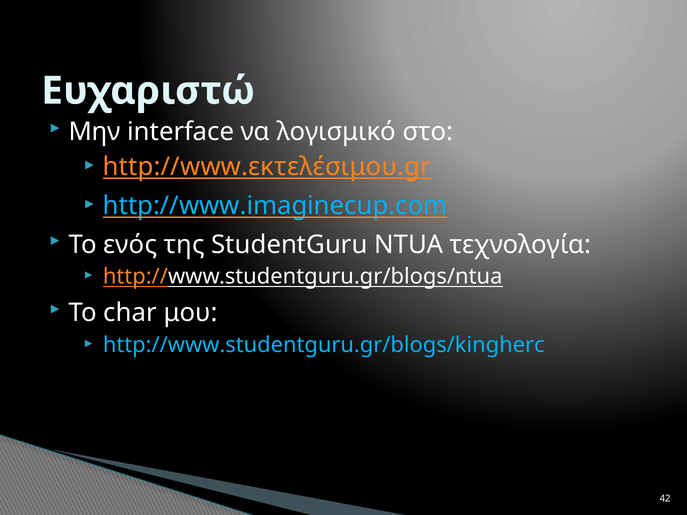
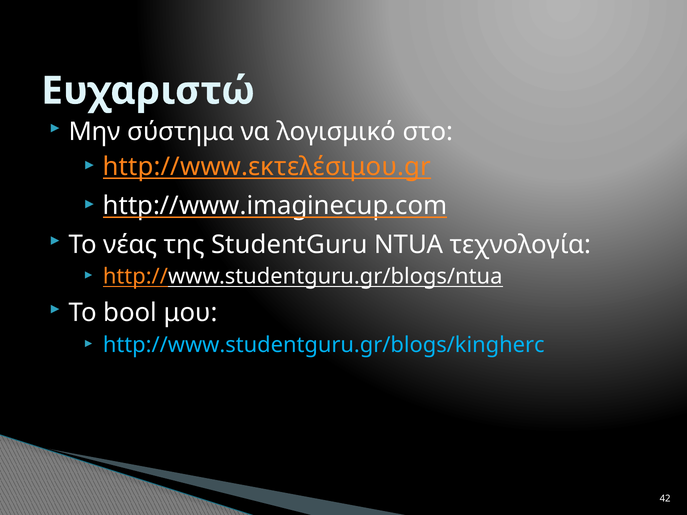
interface: interface -> σύστημα
http://www.imaginecup.com colour: light blue -> white
ενός: ενός -> νέας
char: char -> bool
